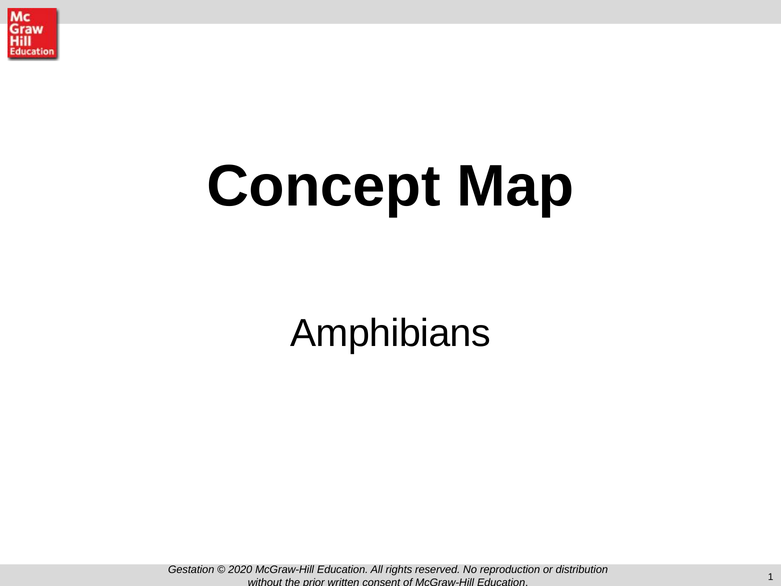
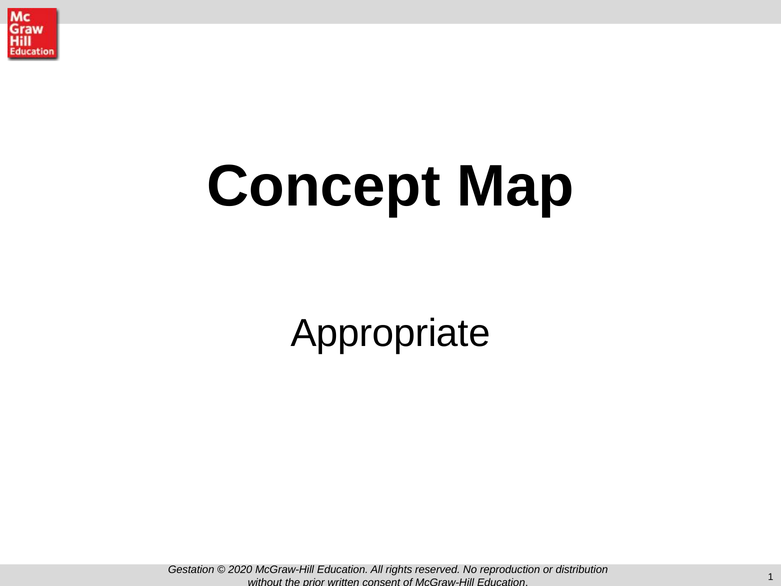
Amphibians: Amphibians -> Appropriate
